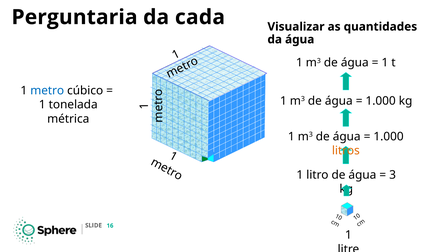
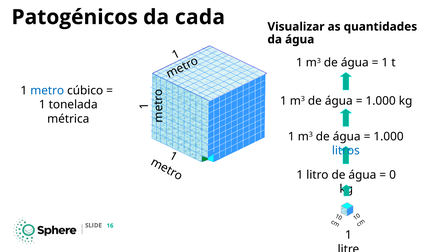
Perguntaria: Perguntaria -> Patogénicos
litros colour: orange -> blue
3 at (393, 175): 3 -> 0
